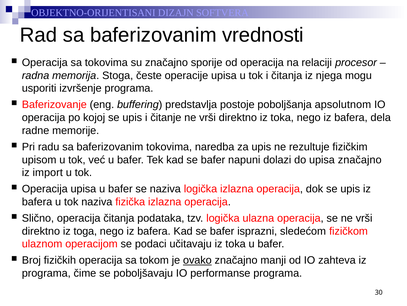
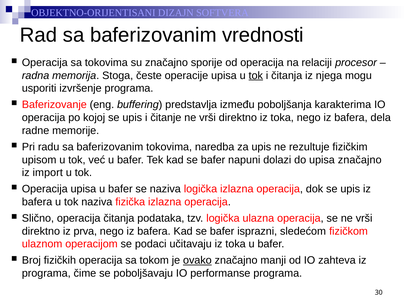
tok at (256, 75) underline: none -> present
postoje: postoje -> između
apsolutnom: apsolutnom -> karakterima
toga: toga -> prva
